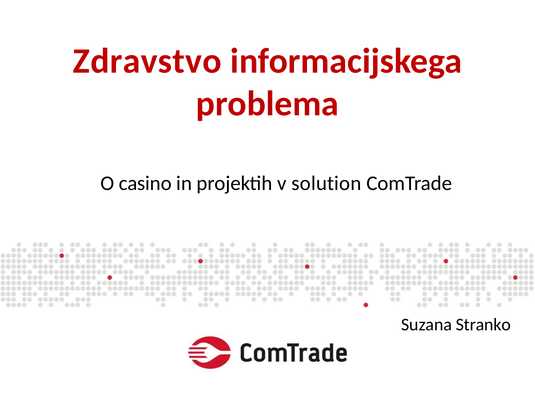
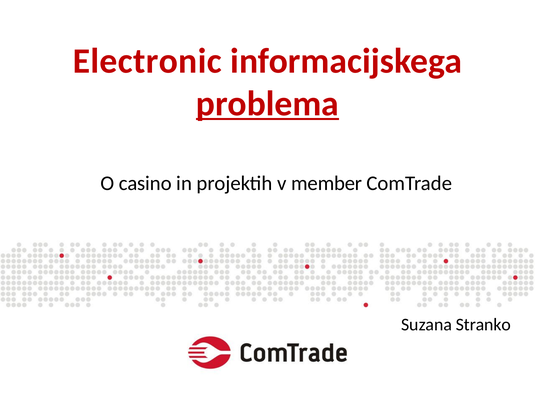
Zdravstvo: Zdravstvo -> Electronic
problema underline: none -> present
solution: solution -> member
